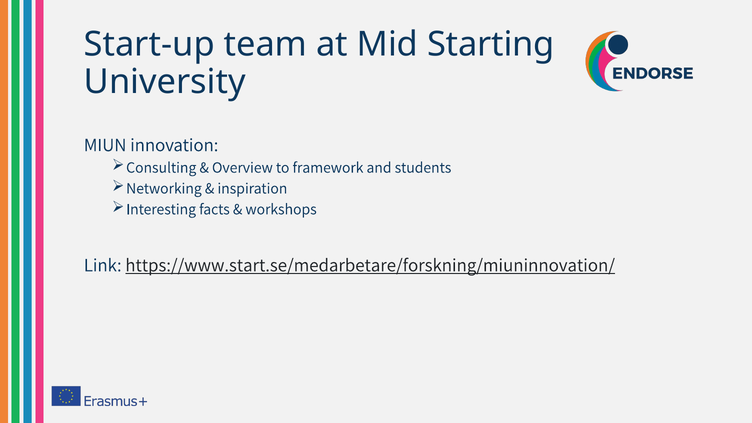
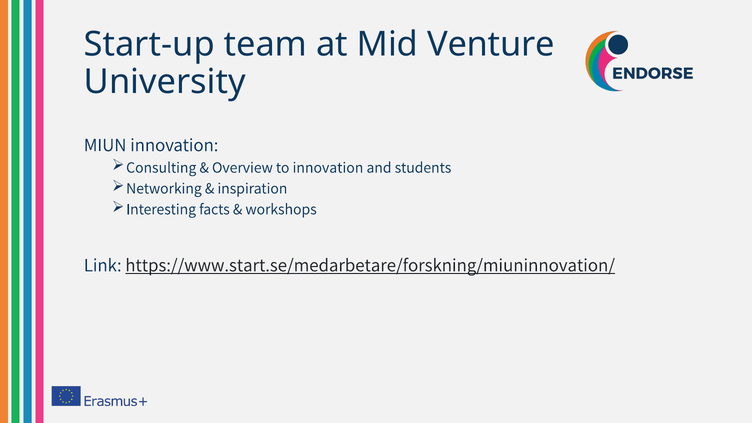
Starting: Starting -> Venture
to framework: framework -> innovation
